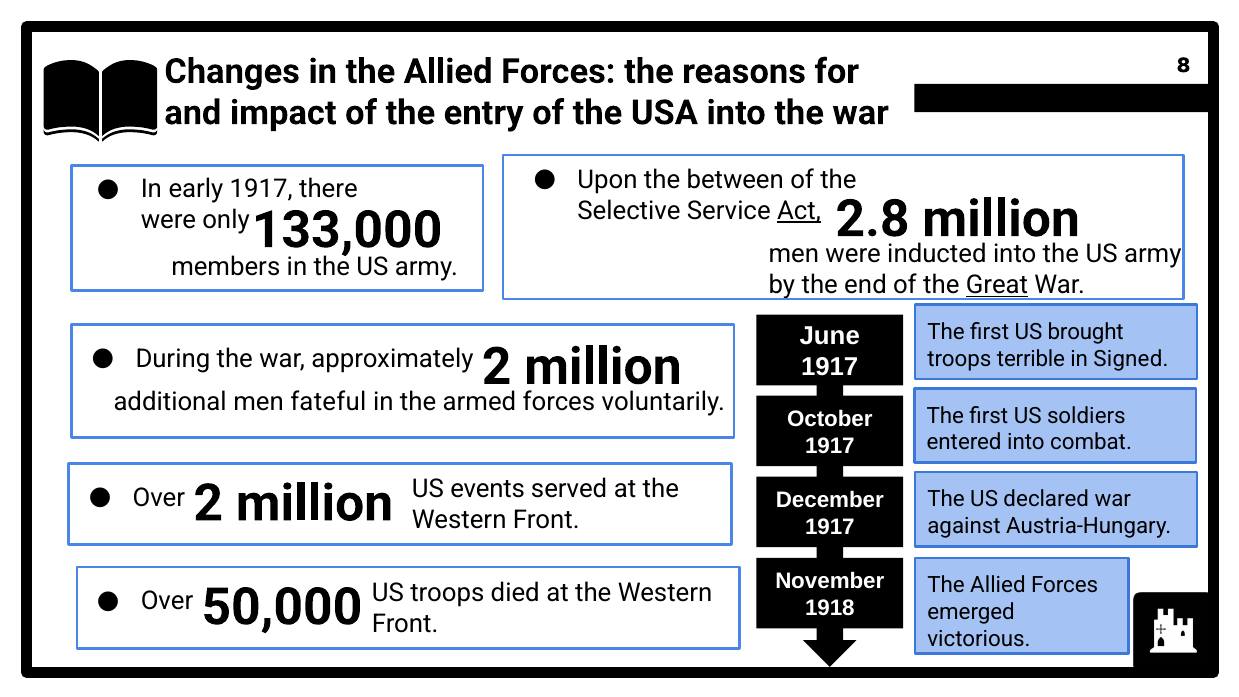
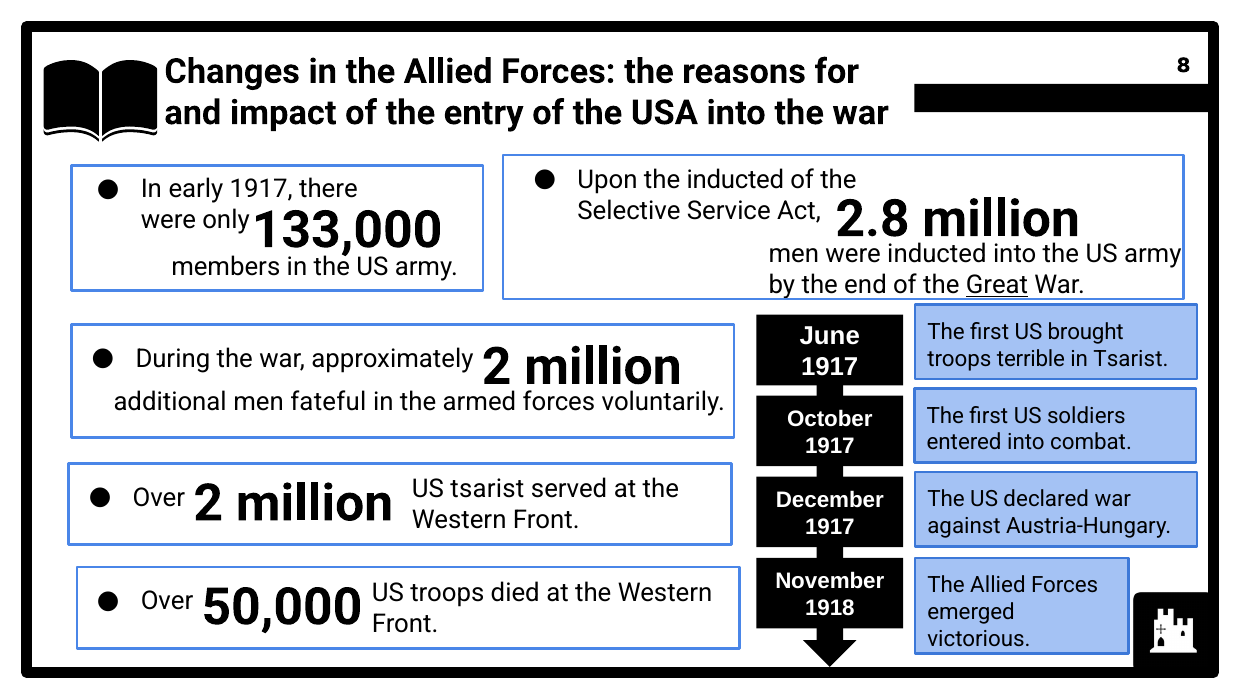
the between: between -> inducted
Act underline: present -> none
in Signed: Signed -> Tsarist
US events: events -> tsarist
